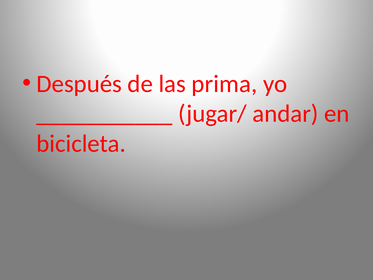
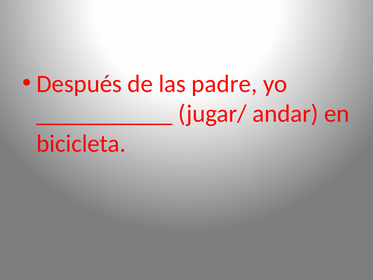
prima: prima -> padre
